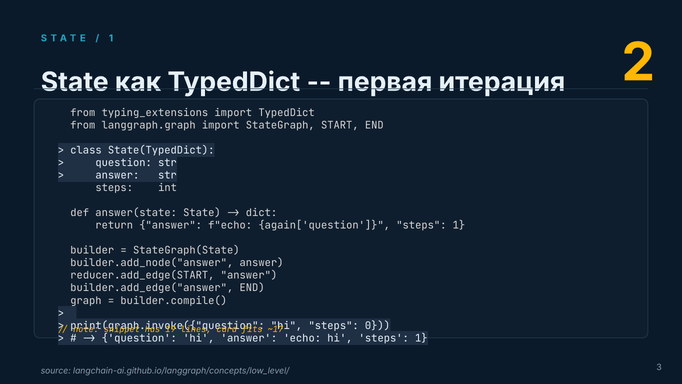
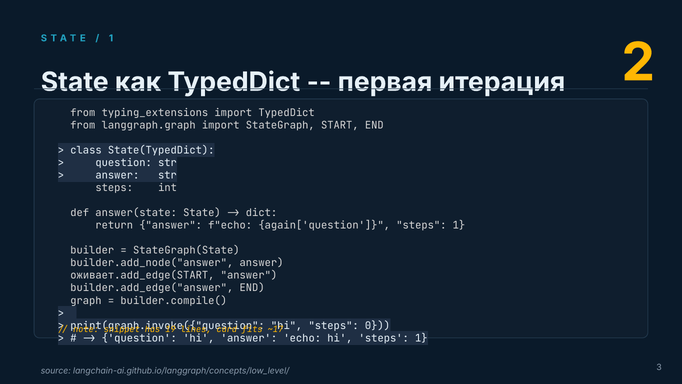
reducer.add_edge(START: reducer.add_edge(START -> оживает.add_edge(START
